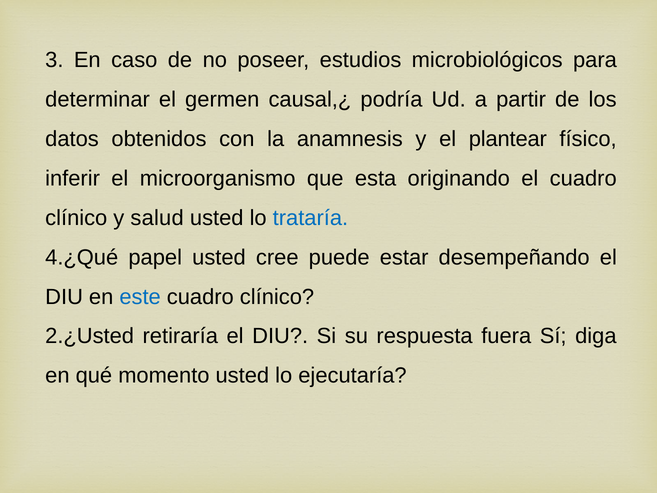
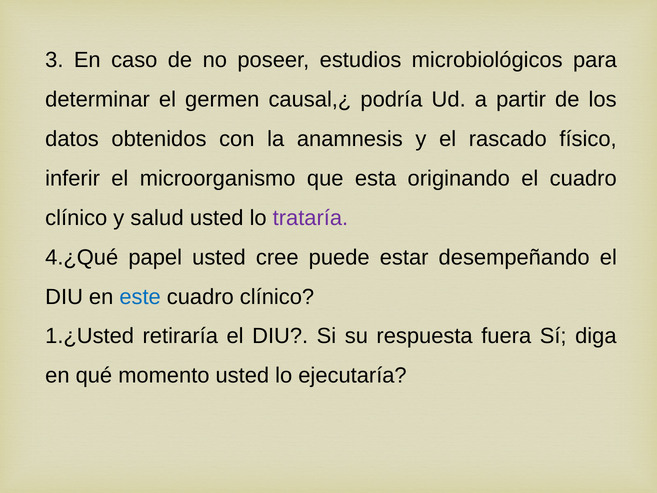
plantear: plantear -> rascado
trataría colour: blue -> purple
2.¿Usted: 2.¿Usted -> 1.¿Usted
